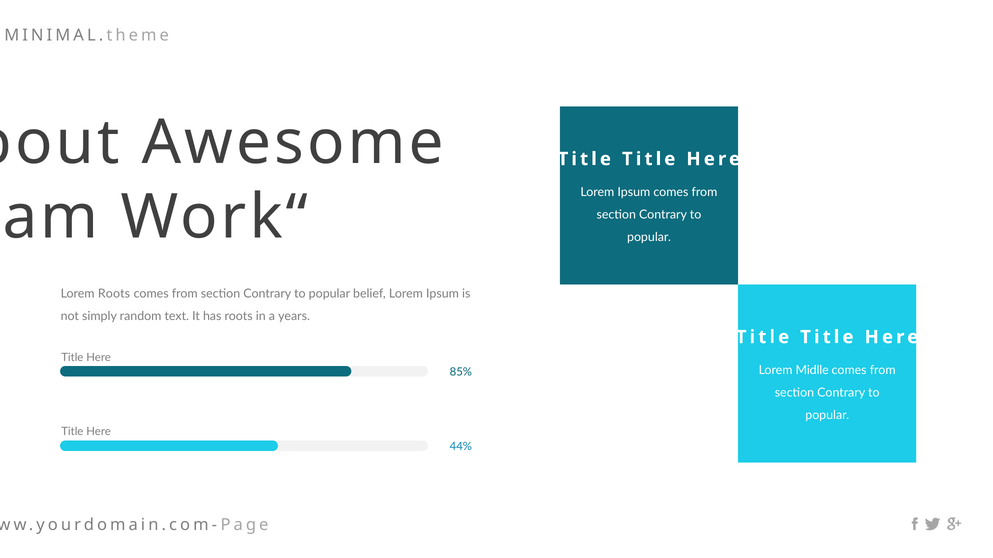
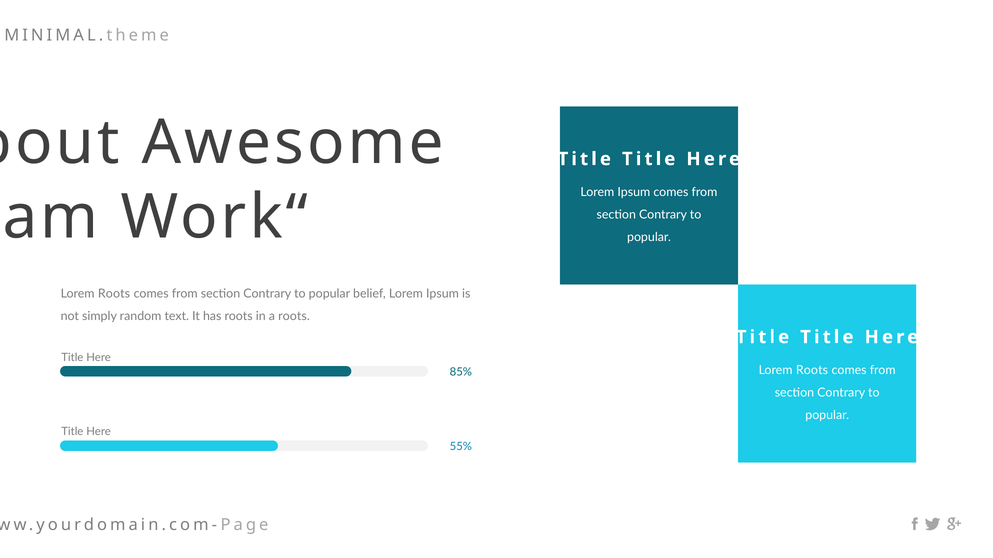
a years: years -> roots
Midlle at (812, 371): Midlle -> Roots
44%: 44% -> 55%
